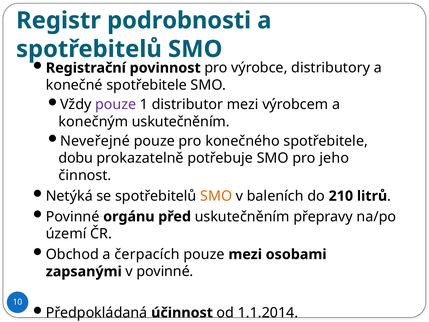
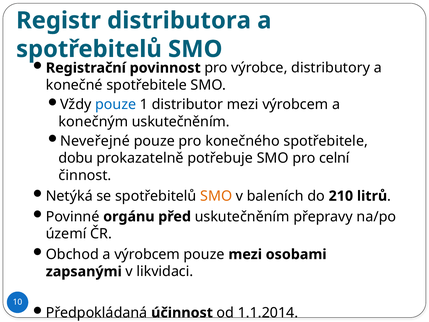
podrobnosti: podrobnosti -> distributora
pouze at (116, 104) colour: purple -> blue
jeho: jeho -> celní
a čerpacích: čerpacích -> výrobcem
v povinné: povinné -> likvidaci
